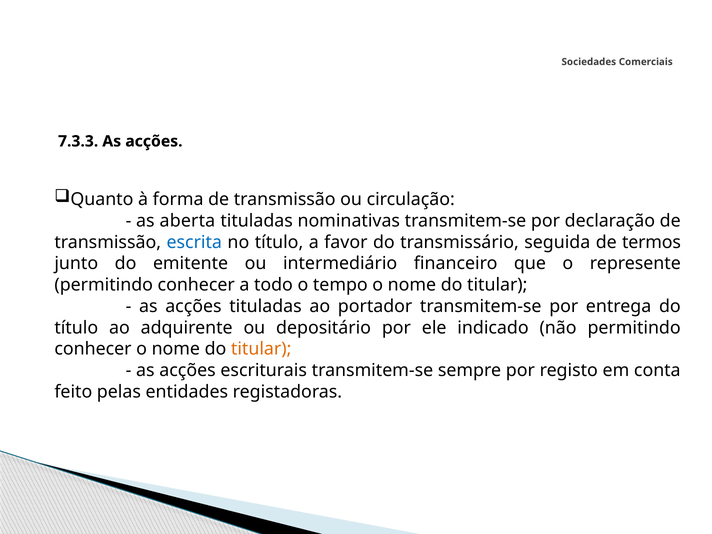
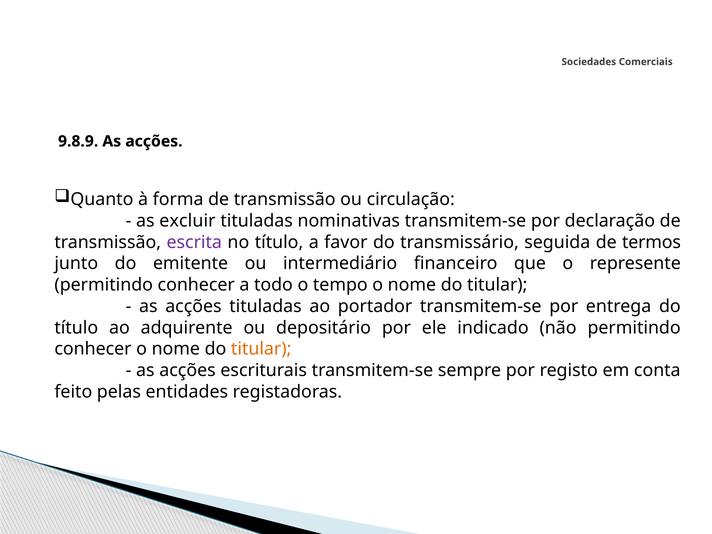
7.3.3: 7.3.3 -> 9.8.9
aberta: aberta -> excluir
escrita colour: blue -> purple
